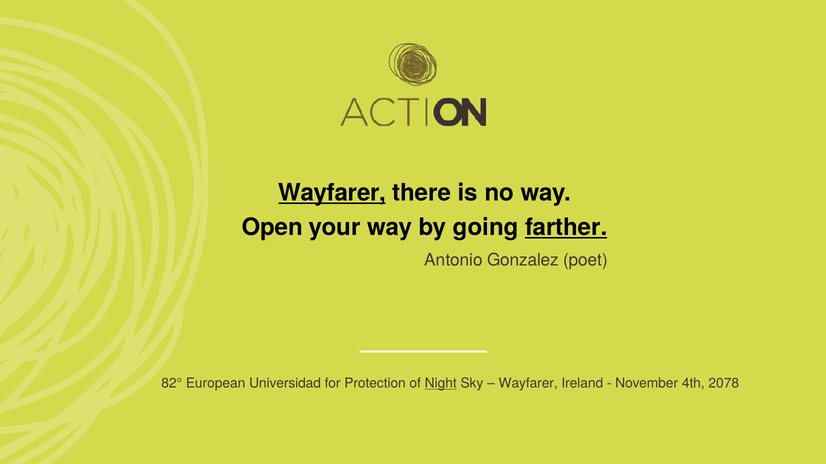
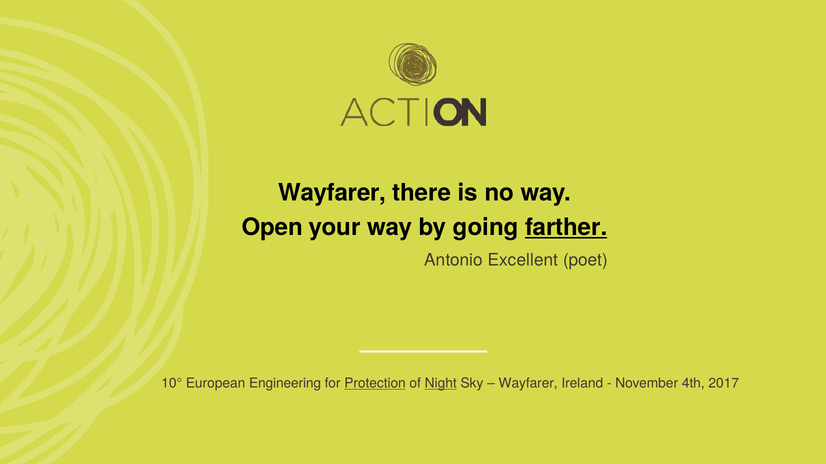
Wayfarer at (332, 193) underline: present -> none
Gonzalez: Gonzalez -> Excellent
82°: 82° -> 10°
Universidad: Universidad -> Engineering
Protection underline: none -> present
2078: 2078 -> 2017
